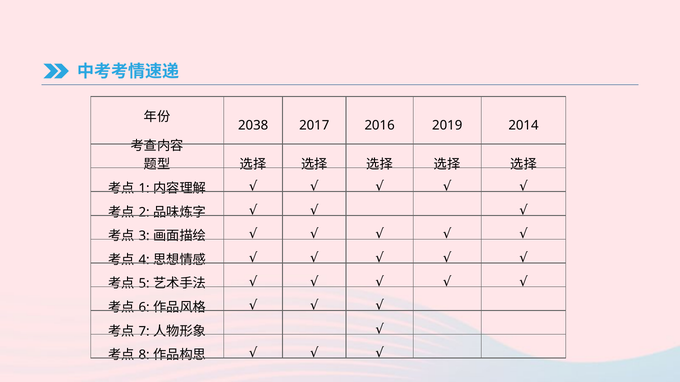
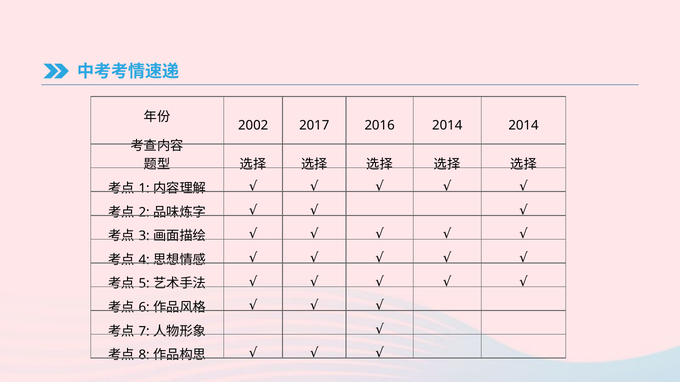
2038: 2038 -> 2002
2016 2019: 2019 -> 2014
